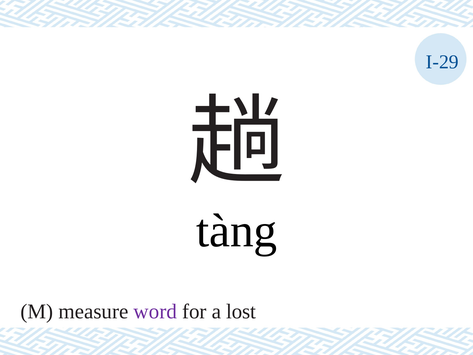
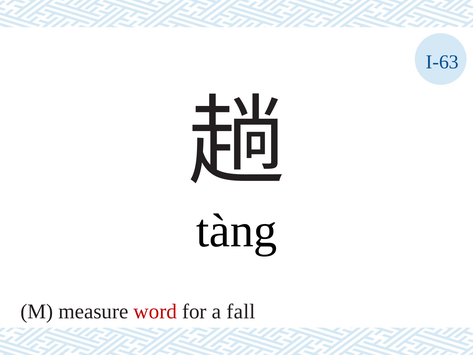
I-29: I-29 -> I-63
word colour: purple -> red
lost: lost -> fall
